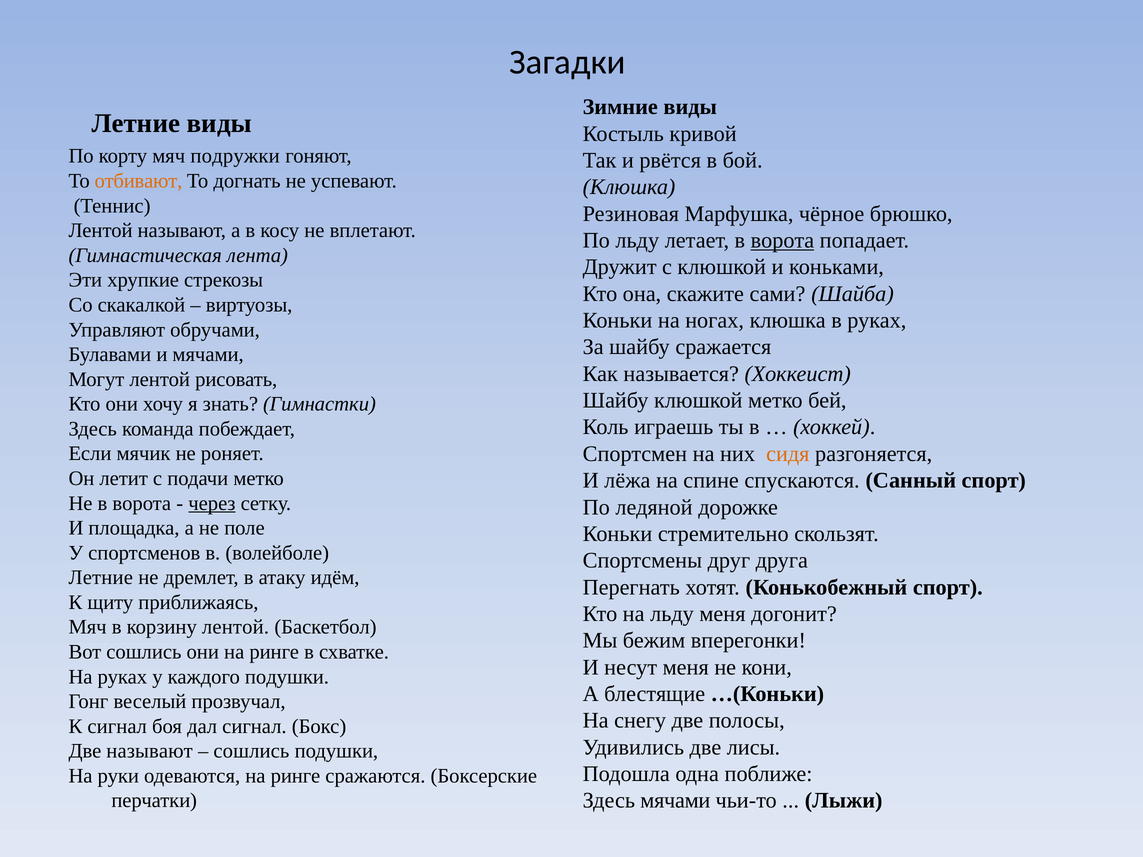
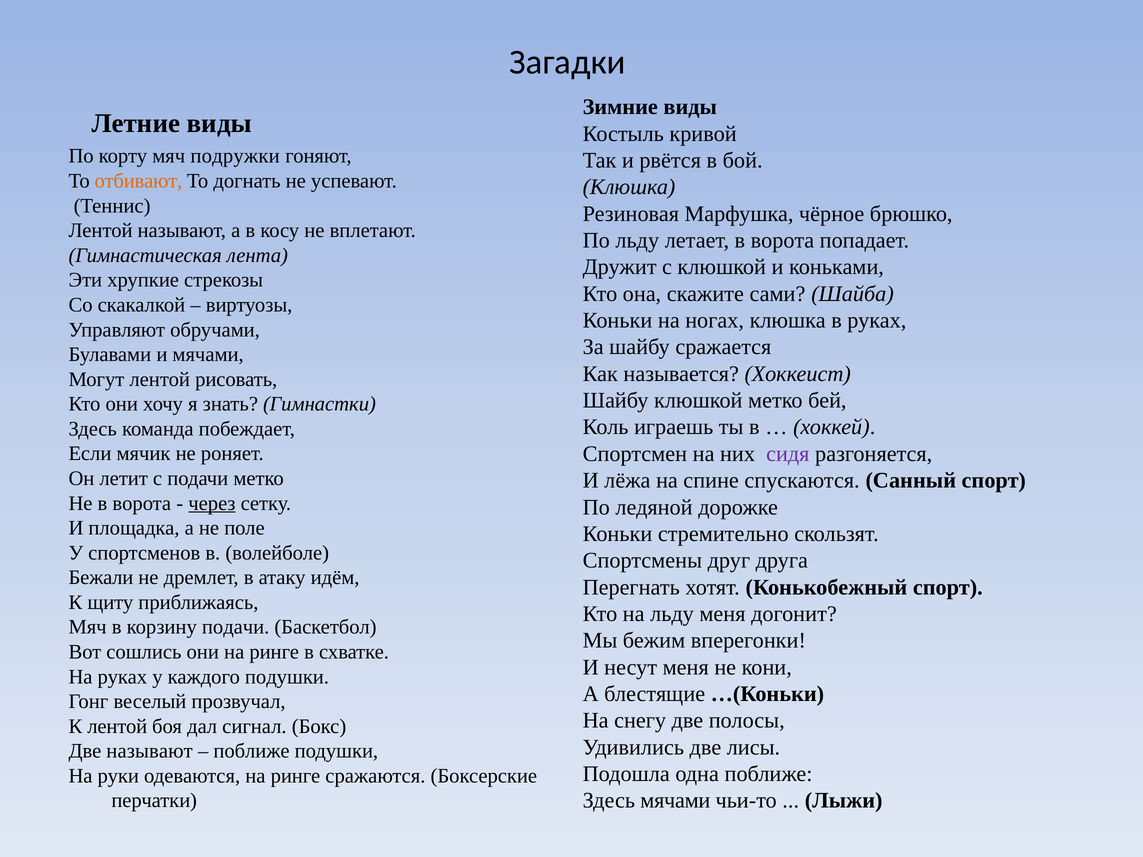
ворота at (782, 240) underline: present -> none
сидя colour: orange -> purple
Летние at (101, 578): Летние -> Бежали
корзину лентой: лентой -> подачи
К сигнал: сигнал -> лентой
сошлись at (251, 751): сошлись -> поближе
